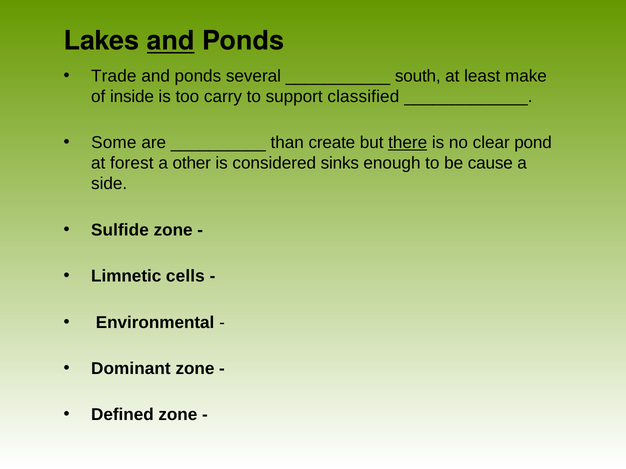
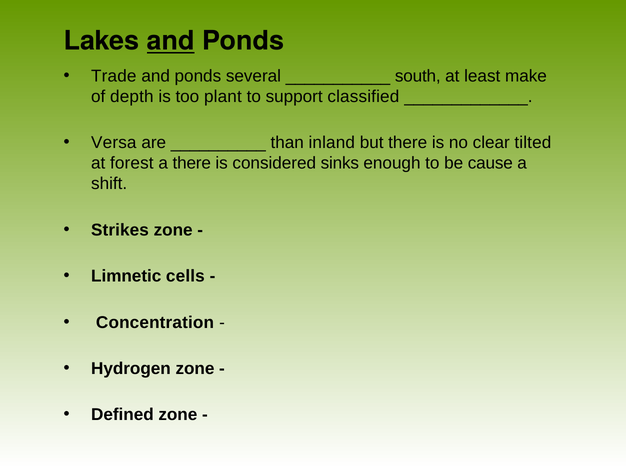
inside: inside -> depth
carry: carry -> plant
Some: Some -> Versa
create: create -> inland
there at (408, 143) underline: present -> none
pond: pond -> tilted
a other: other -> there
side: side -> shift
Sulfide: Sulfide -> Strikes
Environmental: Environmental -> Concentration
Dominant: Dominant -> Hydrogen
